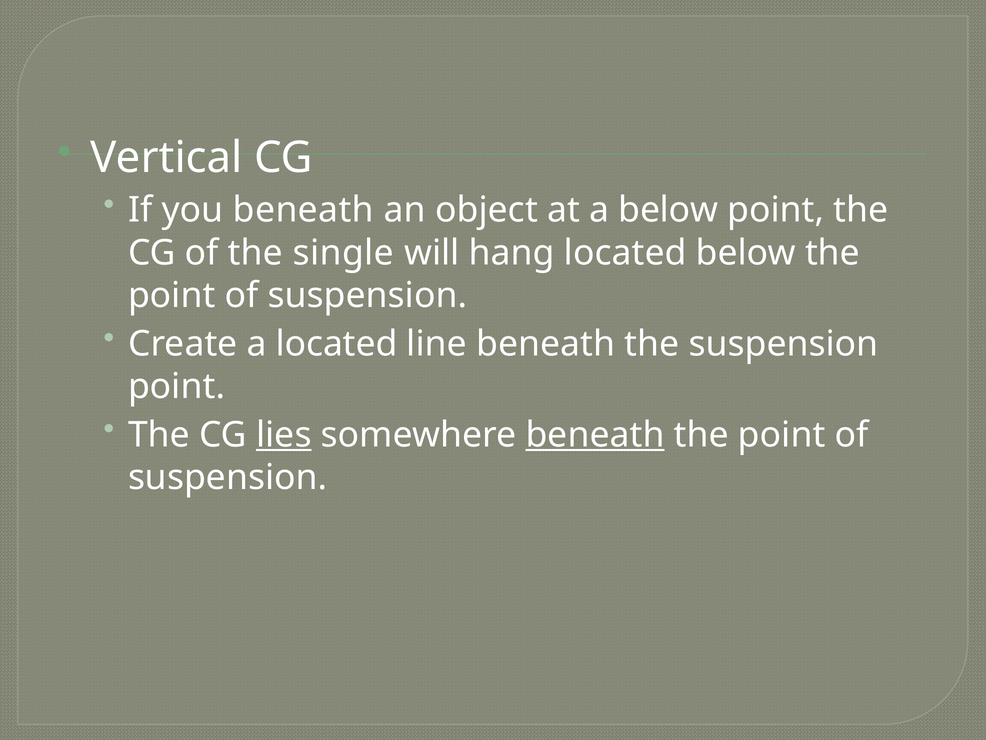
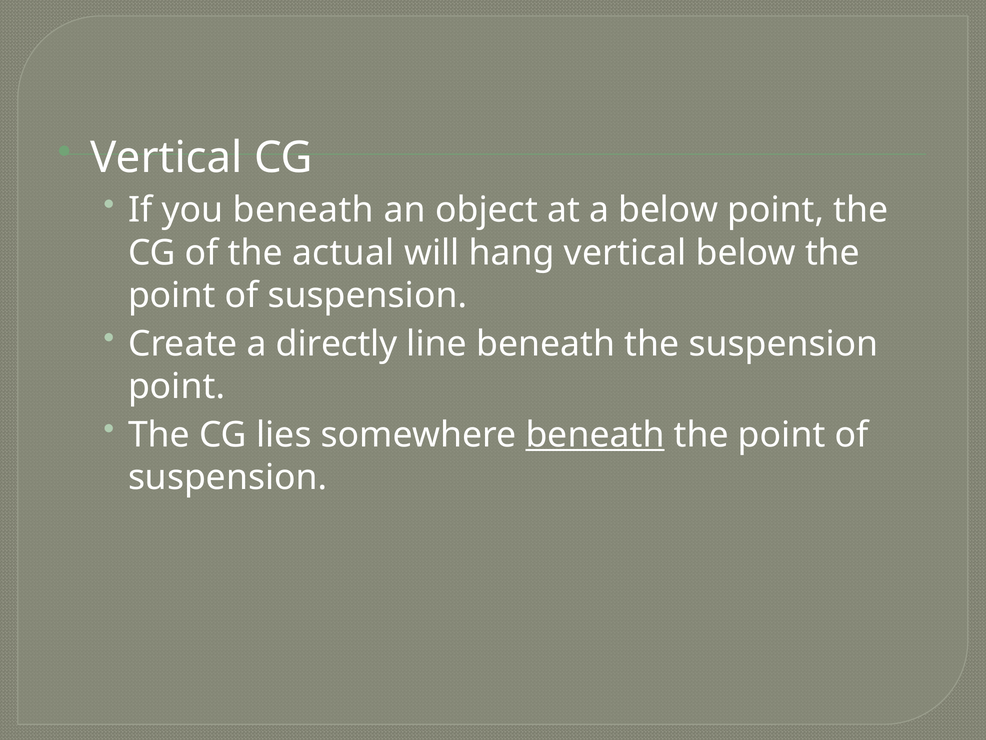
single: single -> actual
hang located: located -> vertical
a located: located -> directly
lies underline: present -> none
